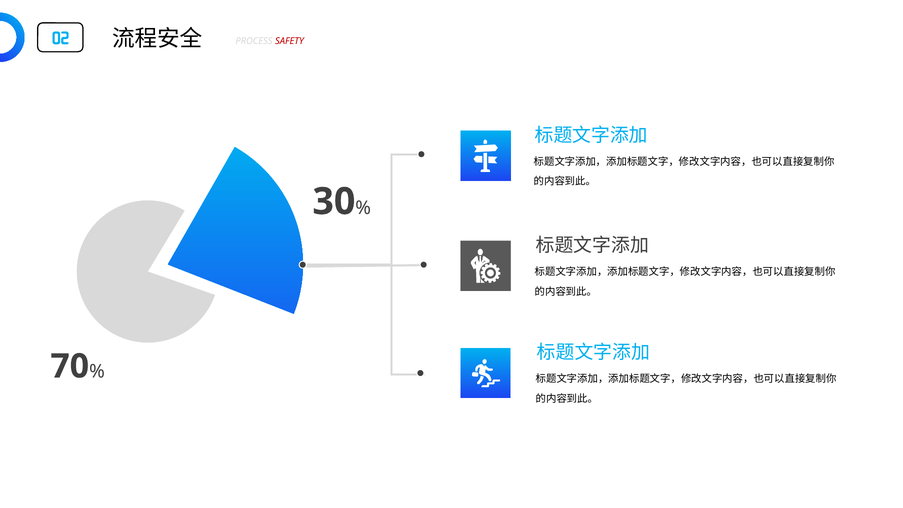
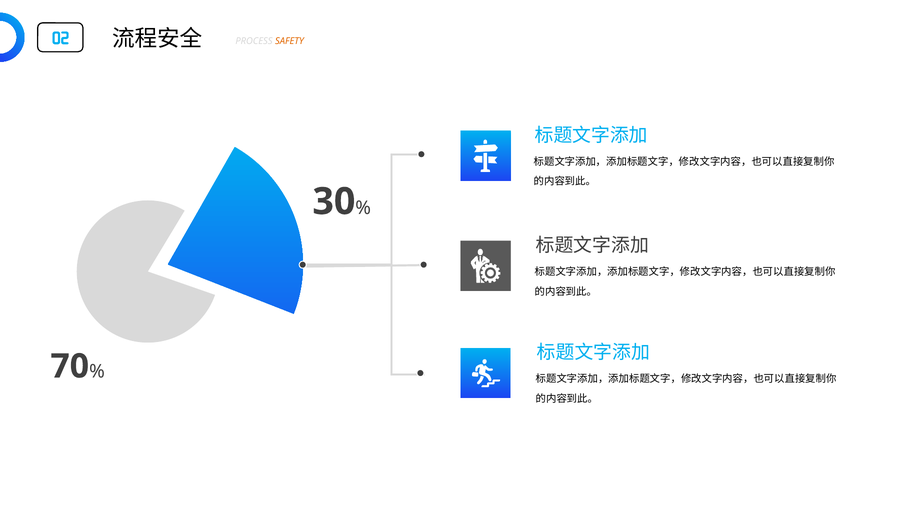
SAFETY colour: red -> orange
